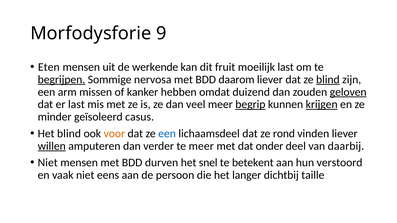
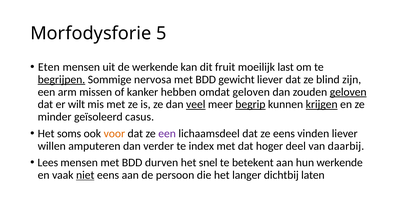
9: 9 -> 5
daarom: daarom -> gewicht
blind at (328, 80) underline: present -> none
omdat duizend: duizend -> geloven
er last: last -> wilt
veel underline: none -> present
Het blind: blind -> soms
een at (167, 134) colour: blue -> purple
ze rond: rond -> eens
willen underline: present -> none
te meer: meer -> index
onder: onder -> hoger
Niet at (48, 163): Niet -> Lees
hun verstoord: verstoord -> werkende
niet at (85, 175) underline: none -> present
taille: taille -> laten
